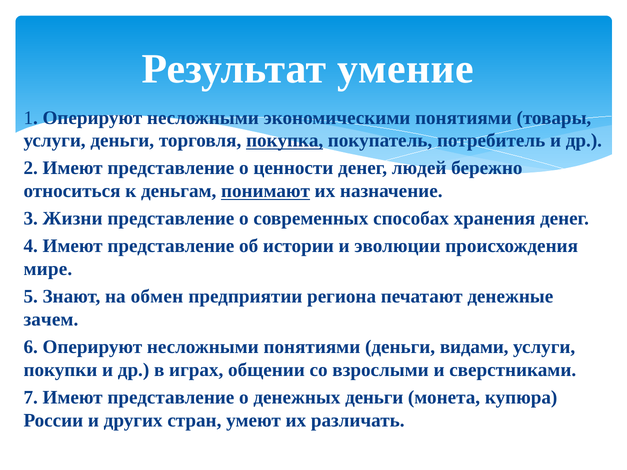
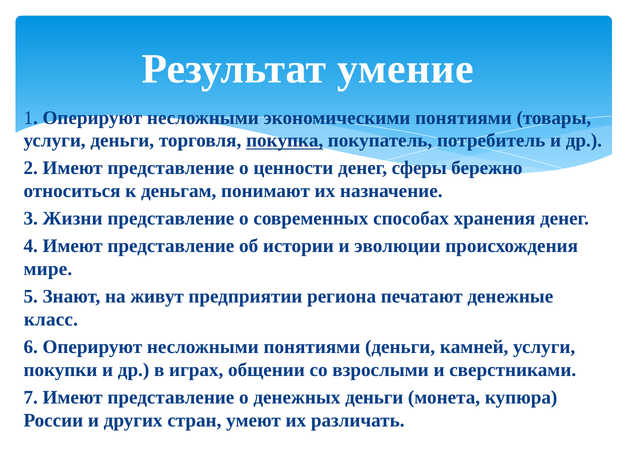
людей: людей -> сферы
понимают underline: present -> none
обмен: обмен -> живут
зачем: зачем -> класс
видами: видами -> камней
